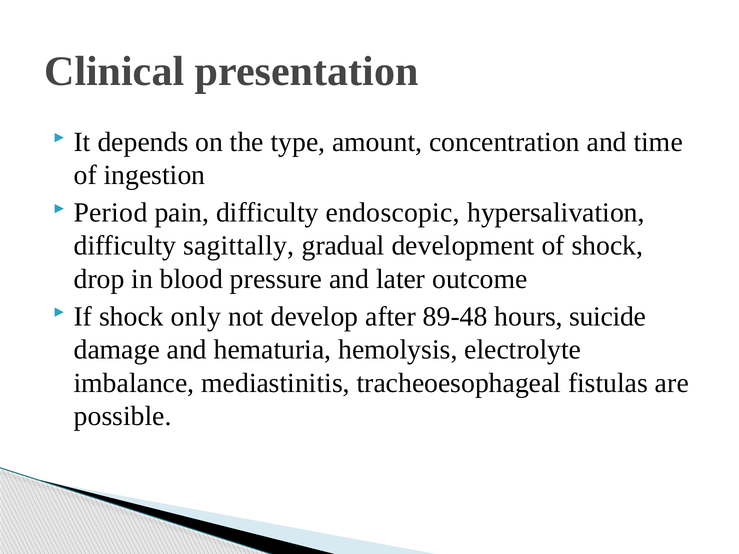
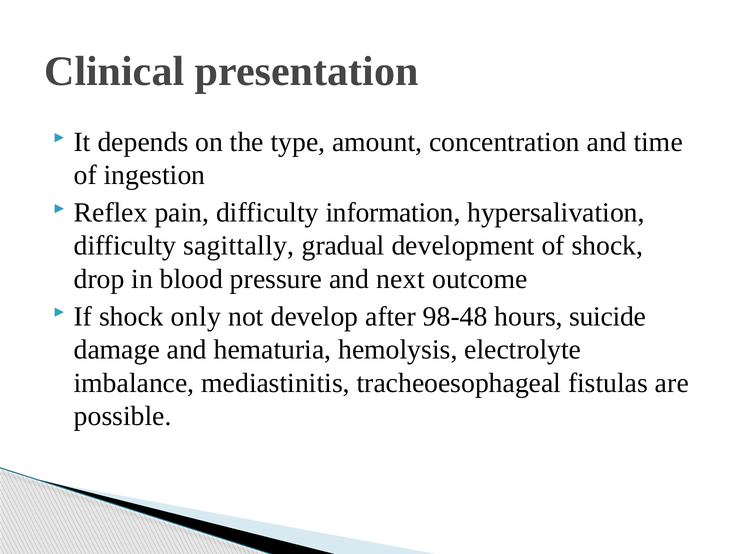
Period: Period -> Reflex
endoscopic: endoscopic -> information
later: later -> next
89-48: 89-48 -> 98-48
